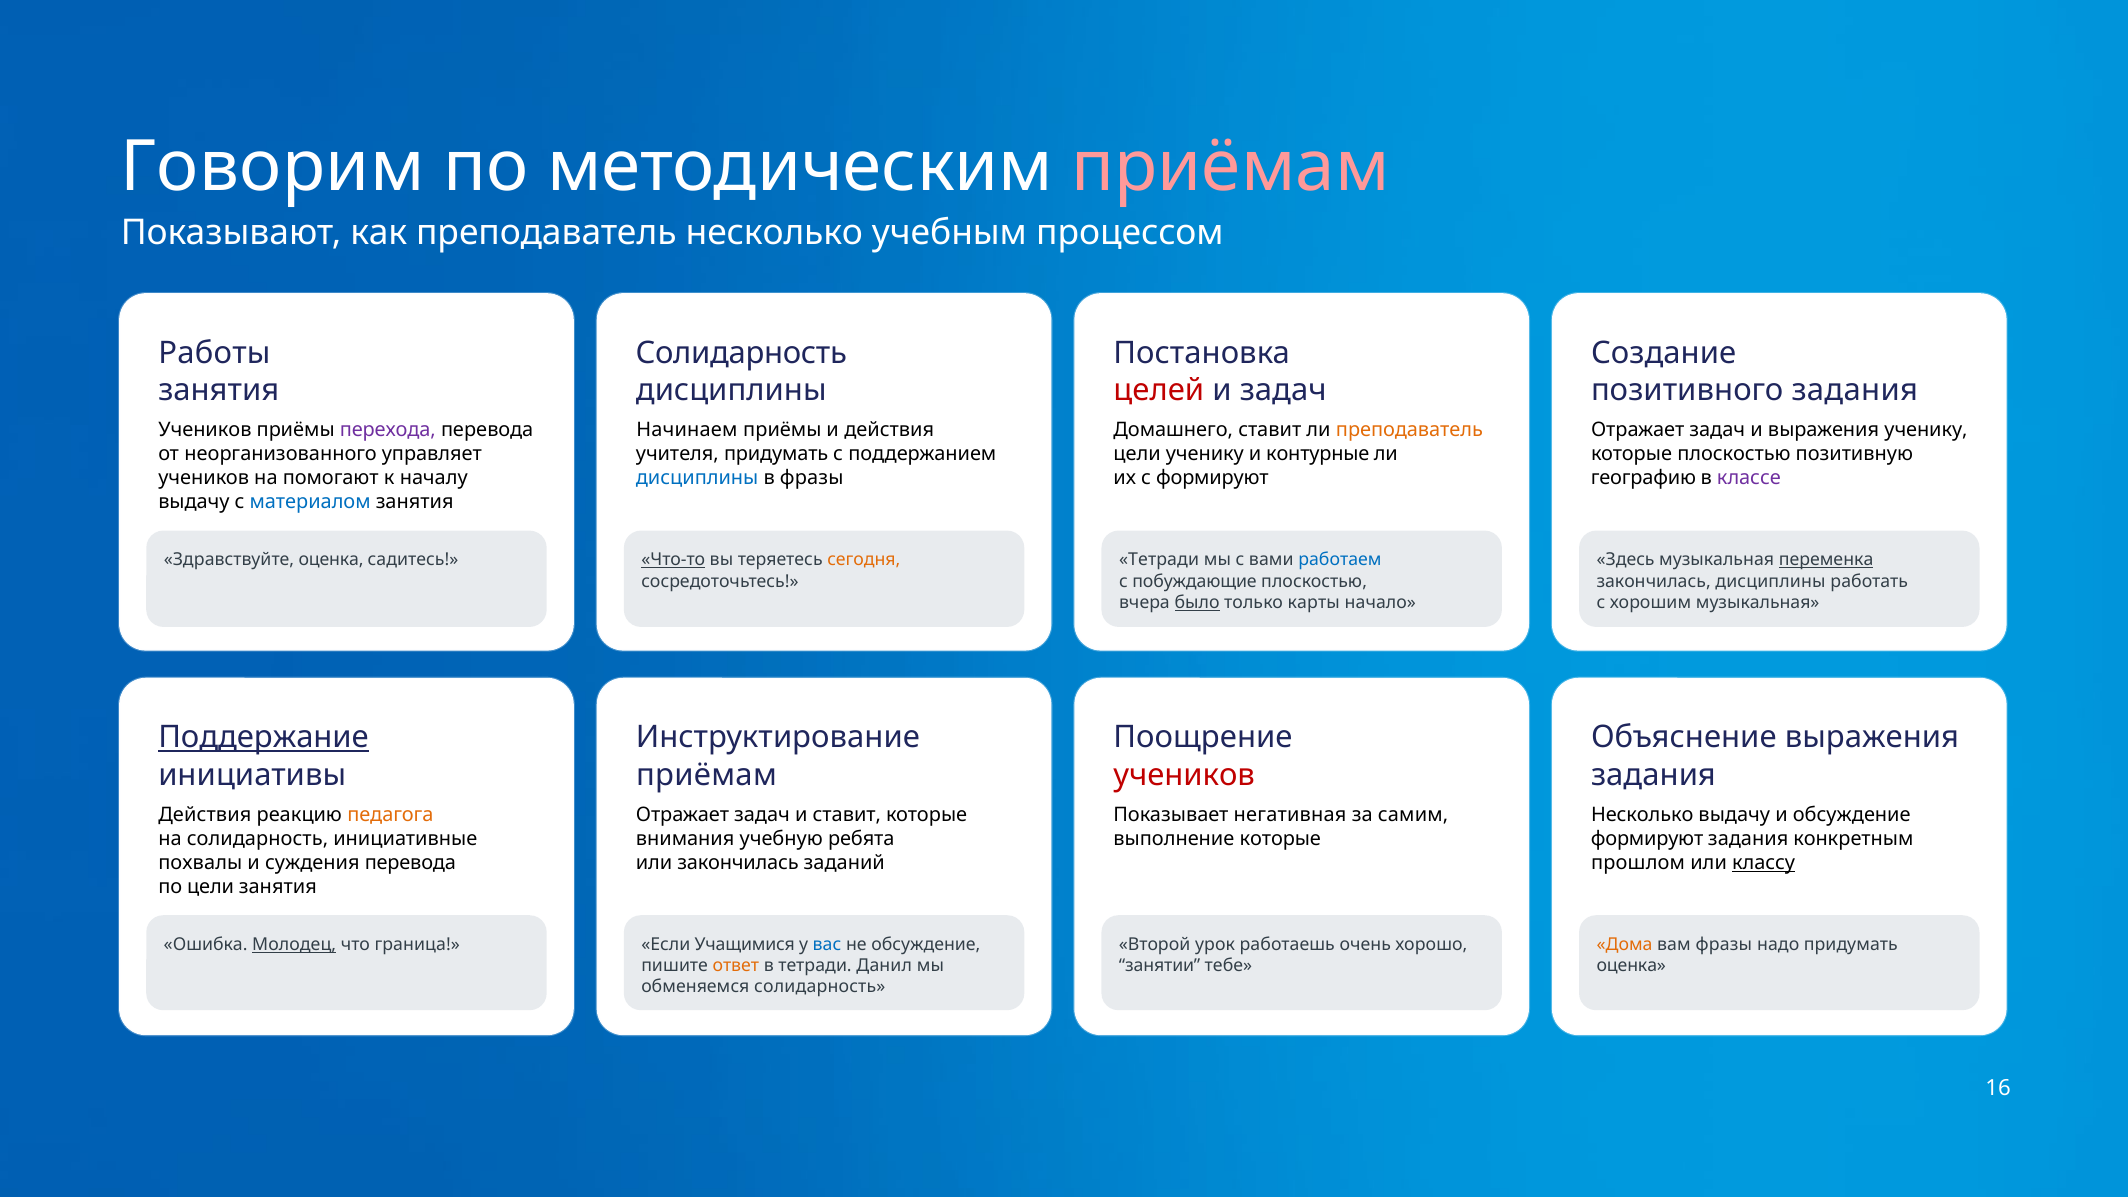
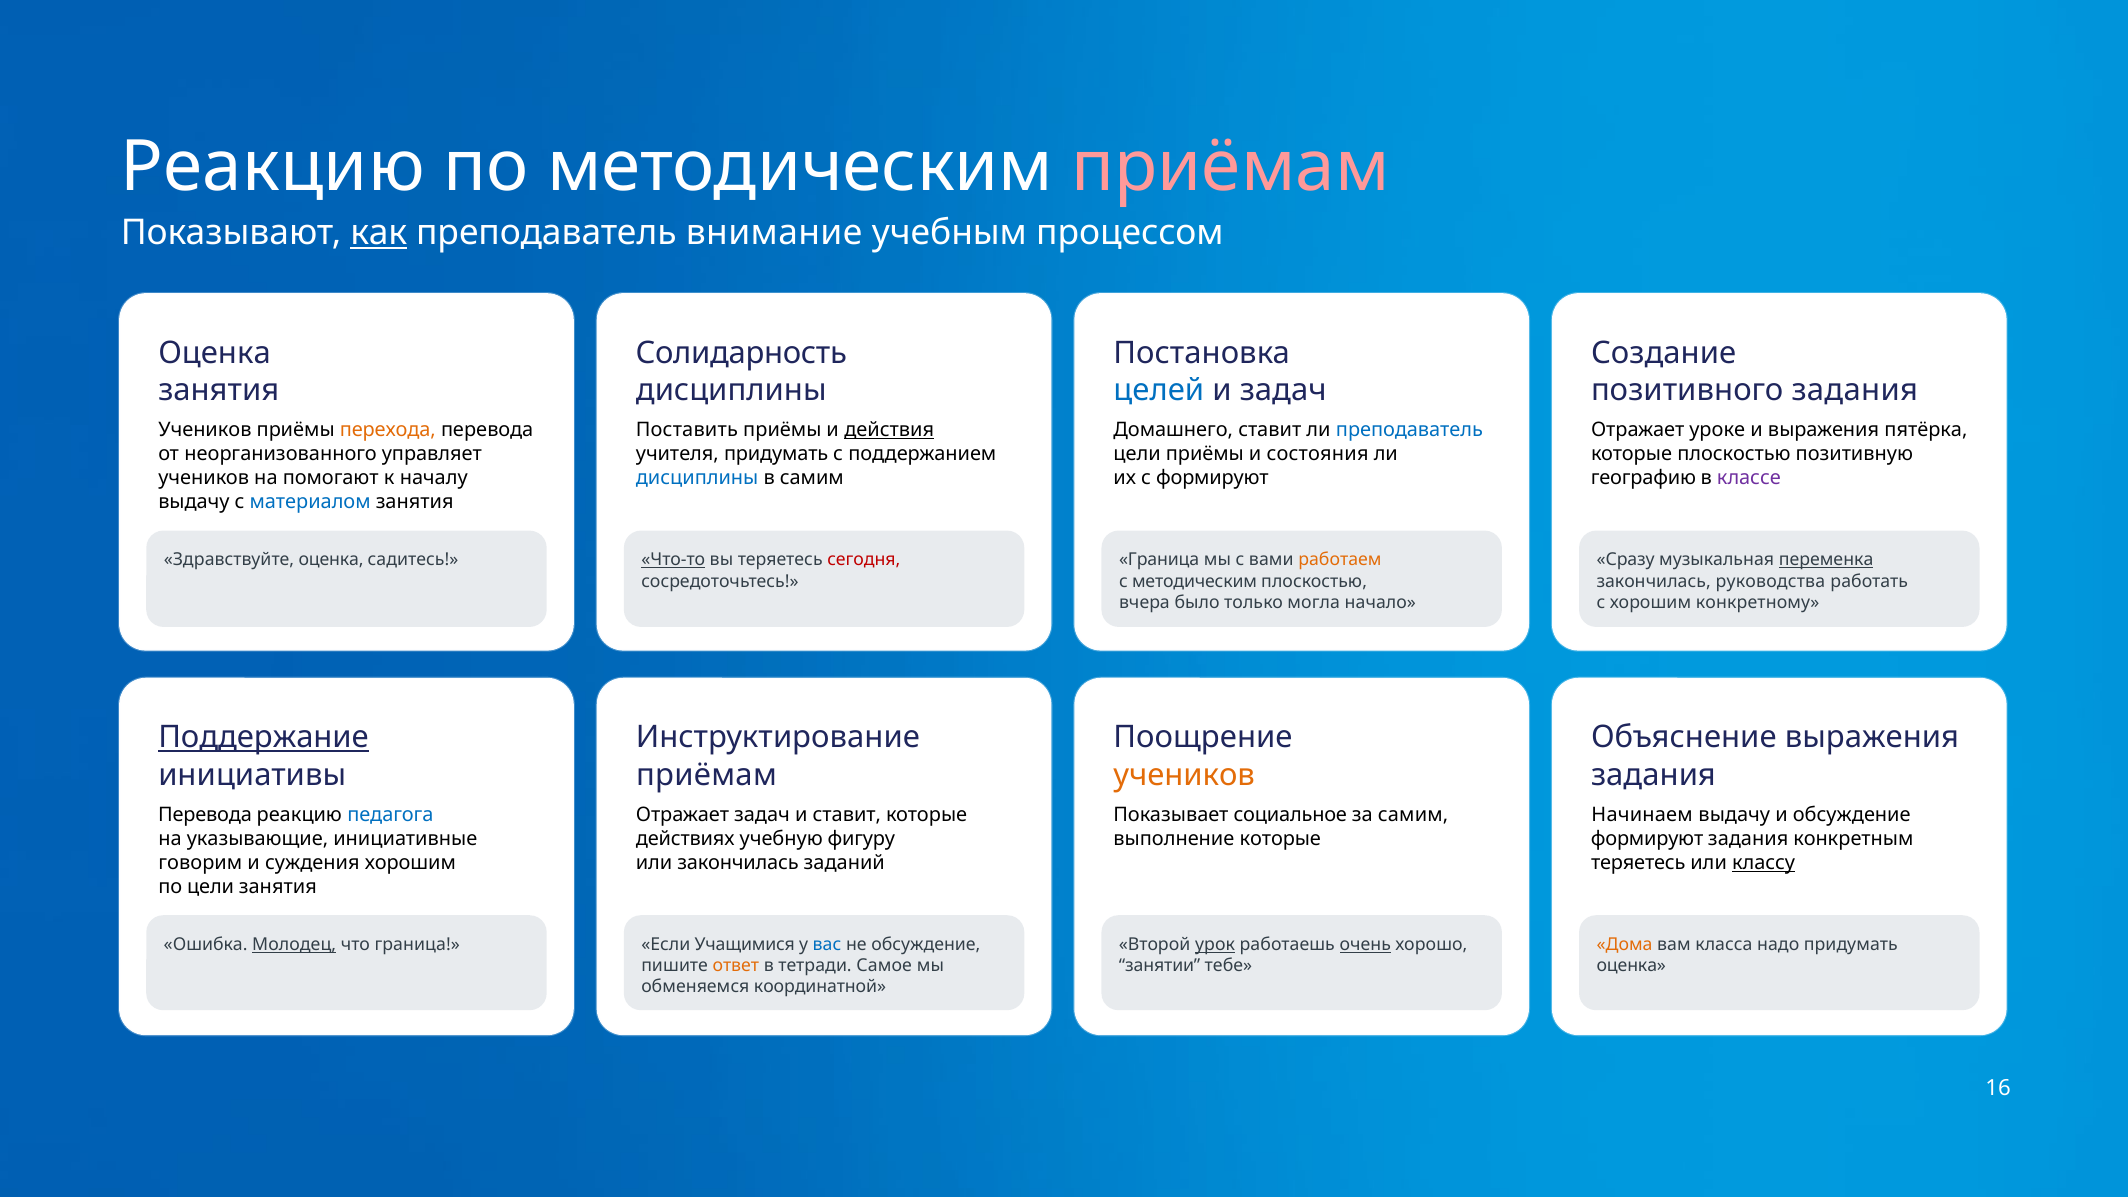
Говорим at (273, 167): Говорим -> Реакцию
как underline: none -> present
преподаватель несколько: несколько -> внимание
Работы at (214, 353): Работы -> Оценка
целей colour: red -> blue
перехода colour: purple -> orange
Начинаем: Начинаем -> Поставить
действия at (889, 430) underline: none -> present
преподаватель at (1409, 430) colour: orange -> blue
задач at (1717, 430): задач -> уроке
выражения ученику: ученику -> пятёрка
цели ученику: ученику -> приёмы
контурные: контурные -> состояния
в фразы: фразы -> самим
сегодня colour: orange -> red
Тетради at (1159, 560): Тетради -> Граница
работаем colour: blue -> orange
Здесь: Здесь -> Сразу
с побуждающие: побуждающие -> методическим
закончилась дисциплины: дисциплины -> руководства
было underline: present -> none
карты: карты -> могла
хорошим музыкальная: музыкальная -> конкретному
учеников at (1184, 775) colour: red -> orange
Действия at (205, 815): Действия -> Перевода
педагога colour: orange -> blue
негативная: негативная -> социальное
Несколько at (1642, 815): Несколько -> Начинаем
на солидарность: солидарность -> указывающие
внимания: внимания -> действиях
ребята: ребята -> фигуру
похвалы: похвалы -> говорим
суждения перевода: перевода -> хорошим
прошлом at (1638, 863): прошлом -> теряетесь
урок underline: none -> present
очень underline: none -> present
вам фразы: фразы -> класса
Данил: Данил -> Самое
обменяемся солидарность: солидарность -> координатной
